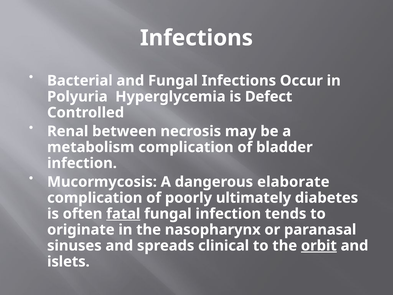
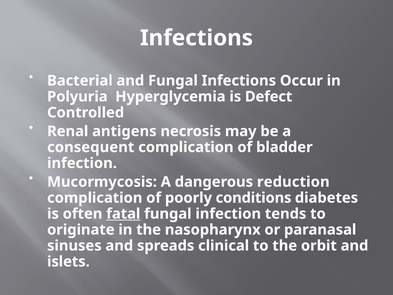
between: between -> antigens
metabolism: metabolism -> consequent
elaborate: elaborate -> reduction
ultimately: ultimately -> conditions
orbit underline: present -> none
